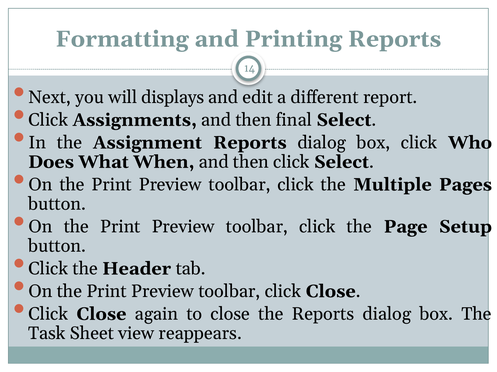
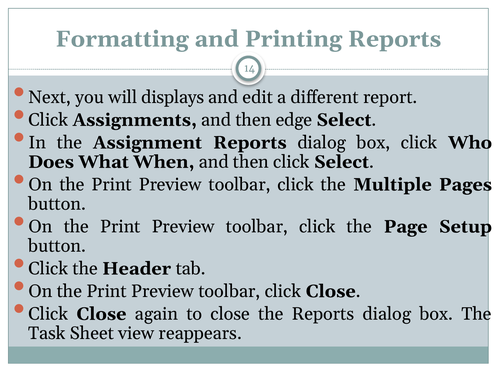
final: final -> edge
